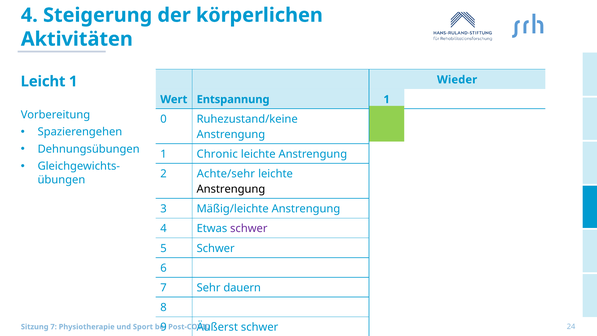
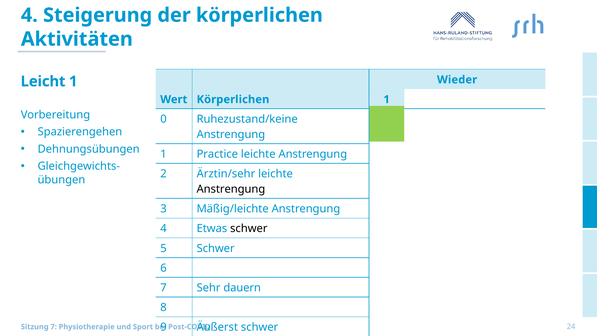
Wert Entspannung: Entspannung -> Körperlichen
Chronic: Chronic -> Practice
Achte/sehr: Achte/sehr -> Ärztin/sehr
schwer at (249, 228) colour: purple -> black
